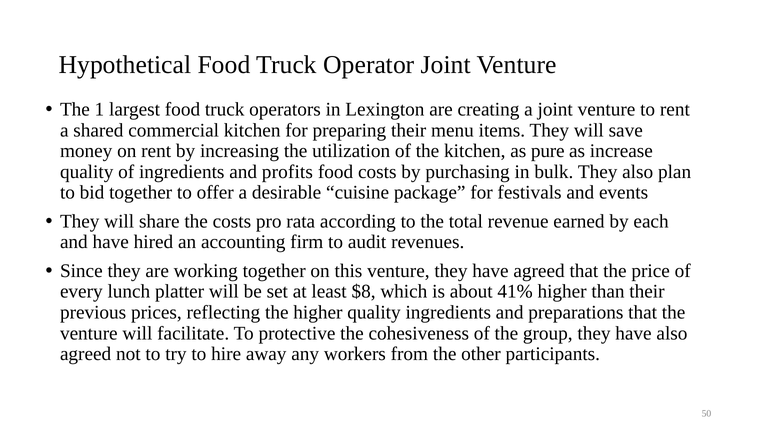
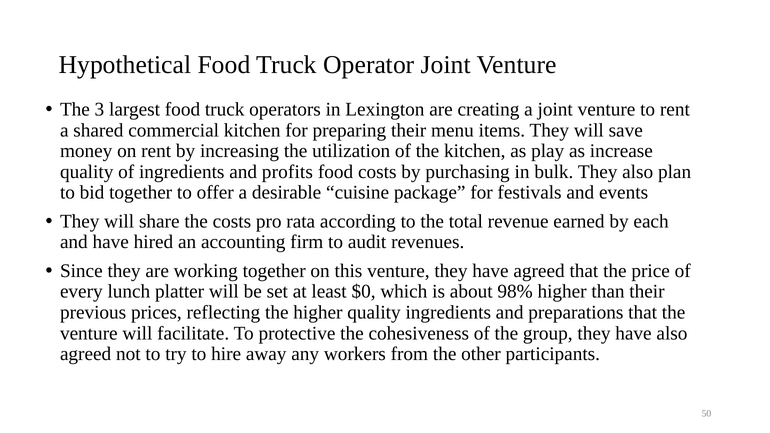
1: 1 -> 3
pure: pure -> play
$8: $8 -> $0
41%: 41% -> 98%
